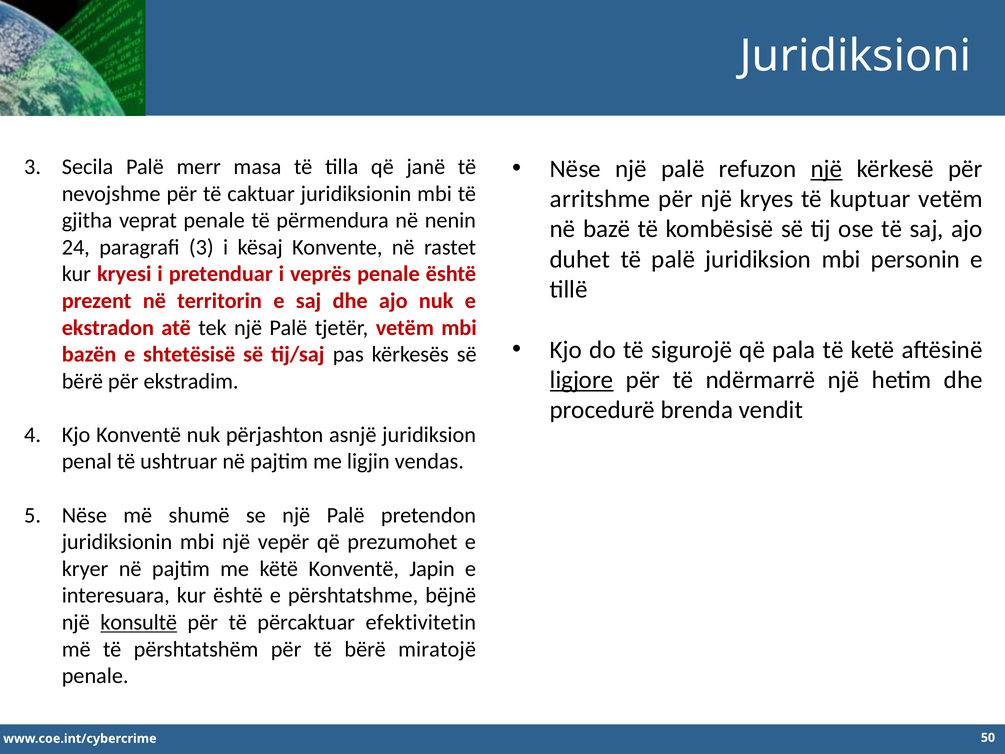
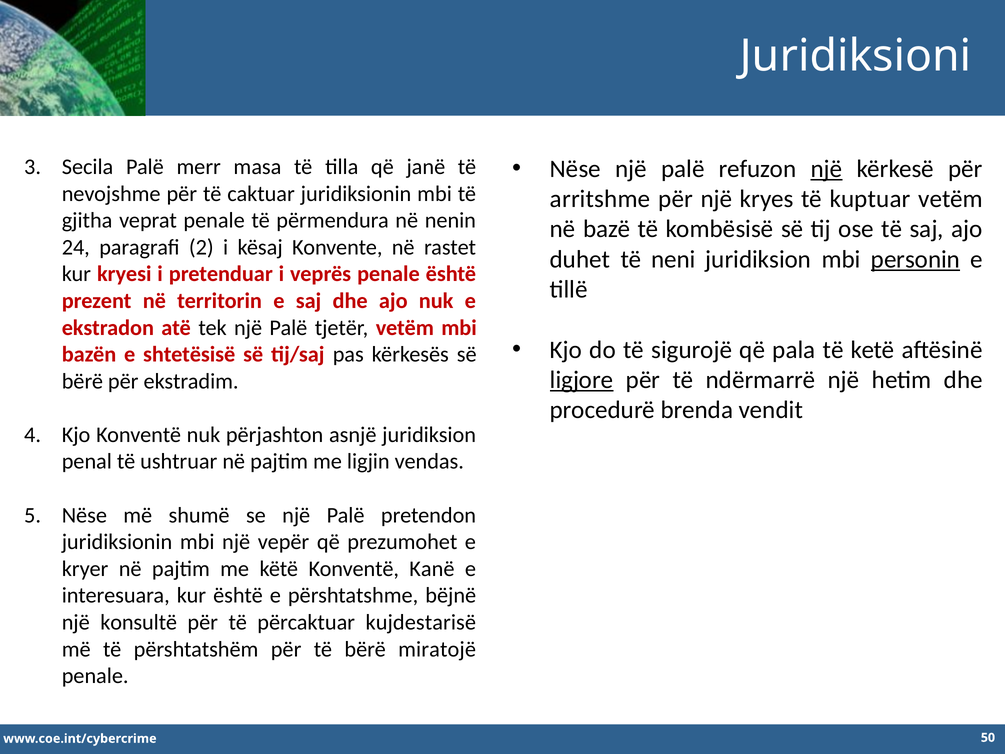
paragrafi 3: 3 -> 2
të palë: palë -> neni
personin underline: none -> present
Japin: Japin -> Kanë
konsultë underline: present -> none
efektivitetin: efektivitetin -> kujdestarisë
